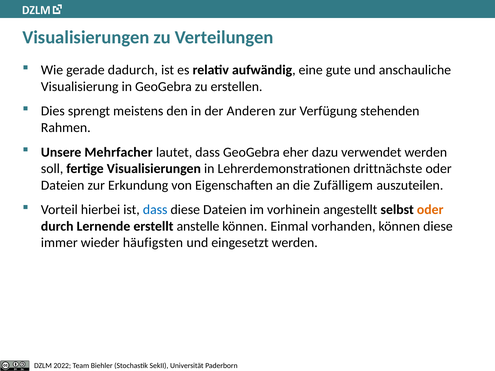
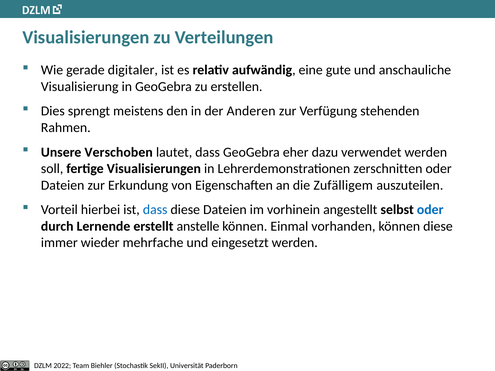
dadurch: dadurch -> digitaler
Mehrfacher: Mehrfacher -> Verschoben
drittnächste: drittnächste -> zerschnitten
oder at (430, 210) colour: orange -> blue
häufigsten: häufigsten -> mehrfache
